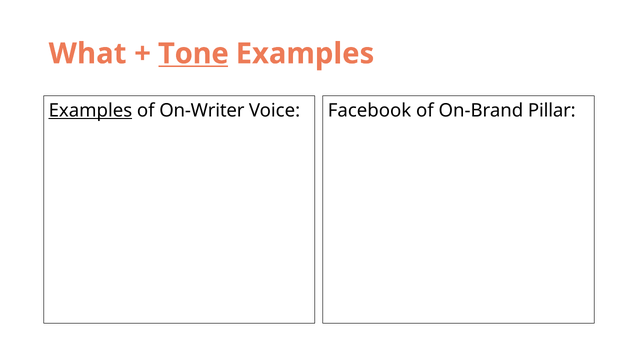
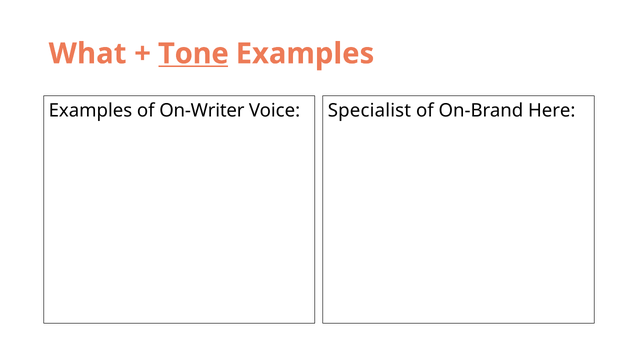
Examples at (90, 110) underline: present -> none
Facebook: Facebook -> Specialist
Pillar: Pillar -> Here
